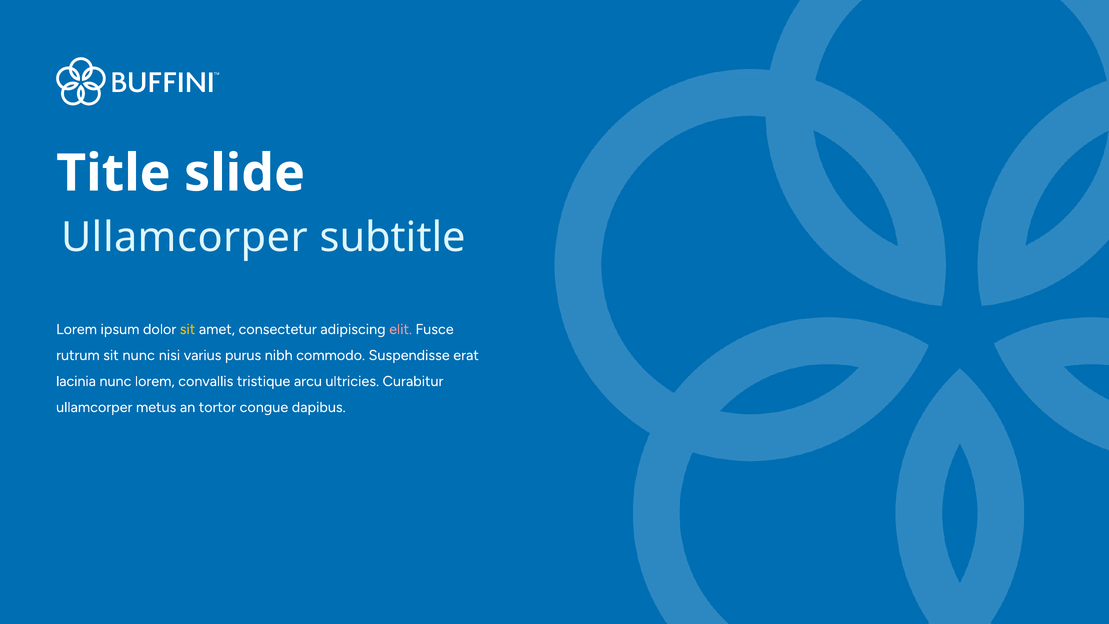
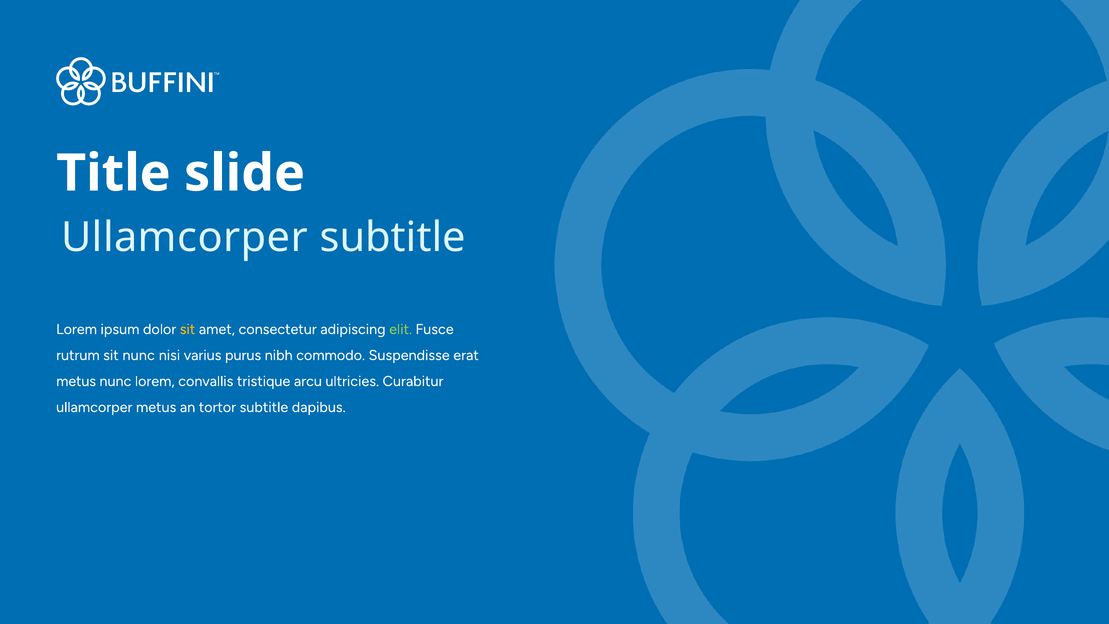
elit colour: pink -> light green
lacinia at (76, 381): lacinia -> metus
tortor congue: congue -> subtitle
